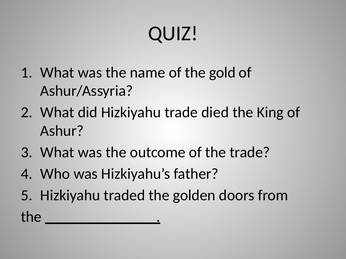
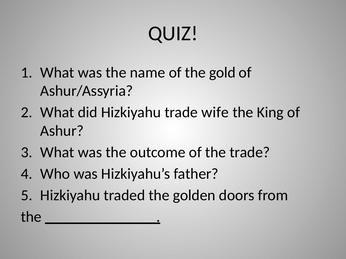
died: died -> wife
